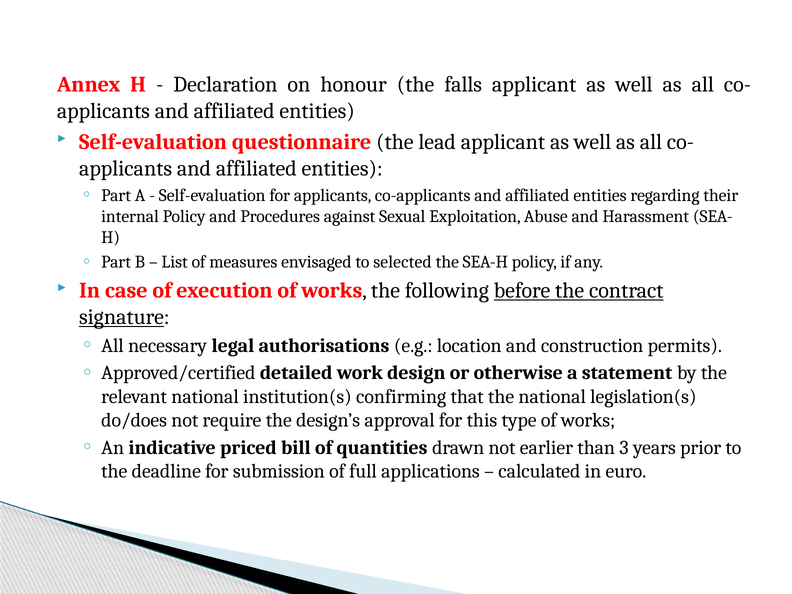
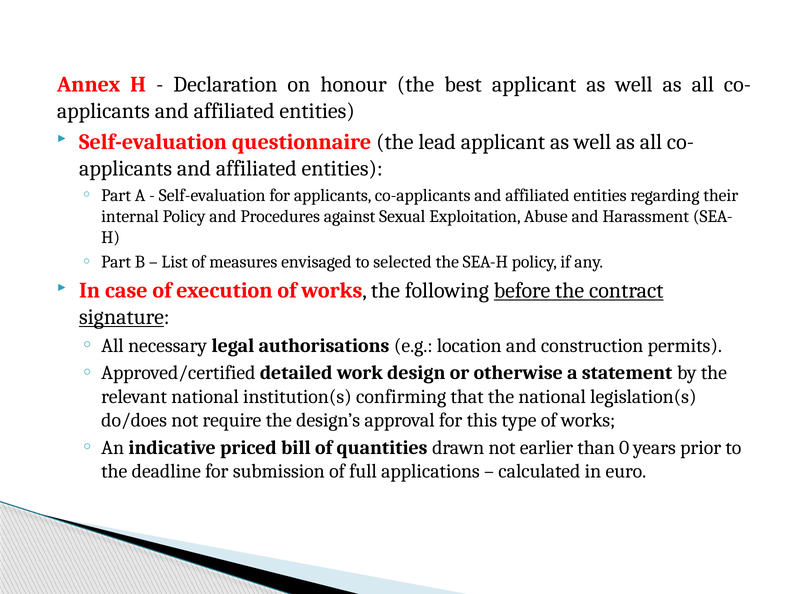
falls: falls -> best
3: 3 -> 0
